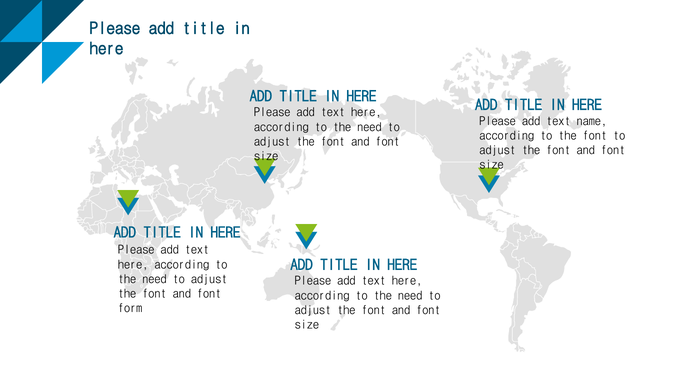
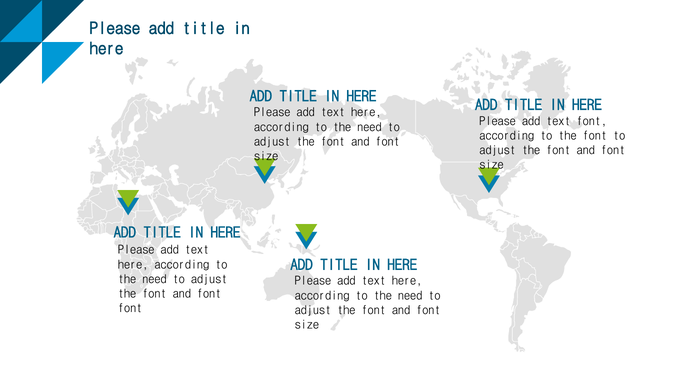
text name: name -> font
form at (130, 309): form -> font
